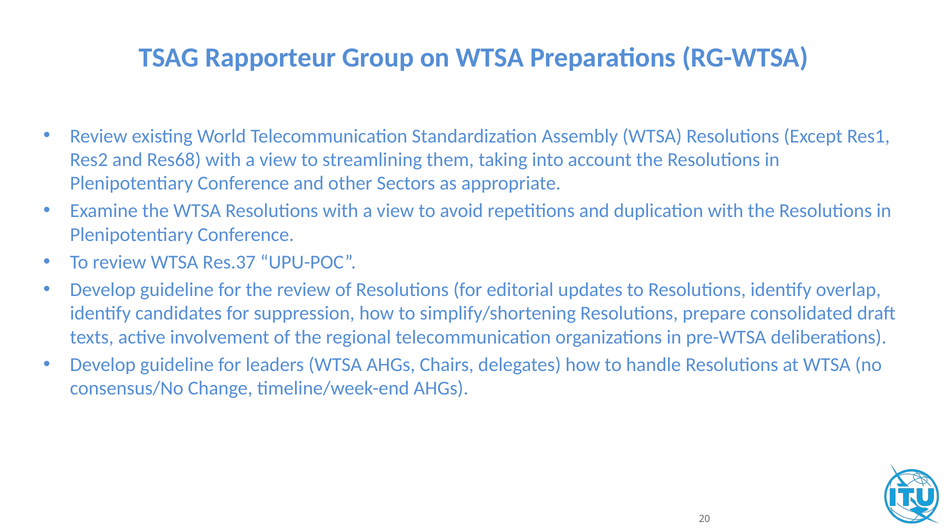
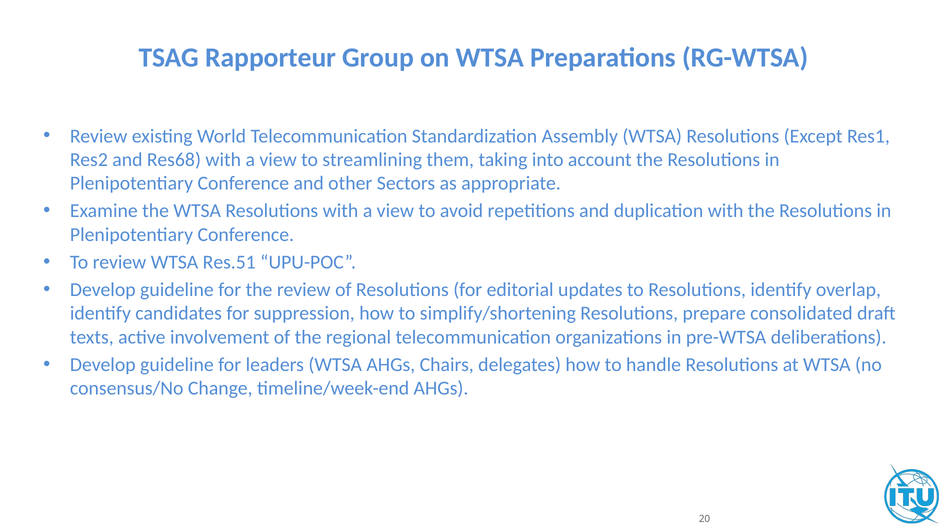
Res.37: Res.37 -> Res.51
